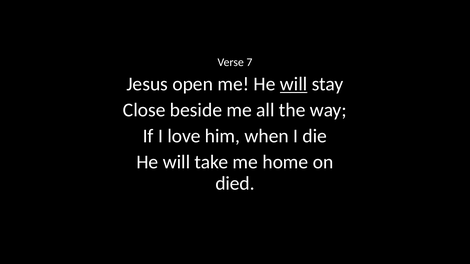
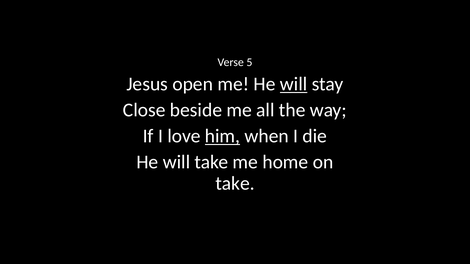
7: 7 -> 5
him underline: none -> present
died at (235, 183): died -> take
